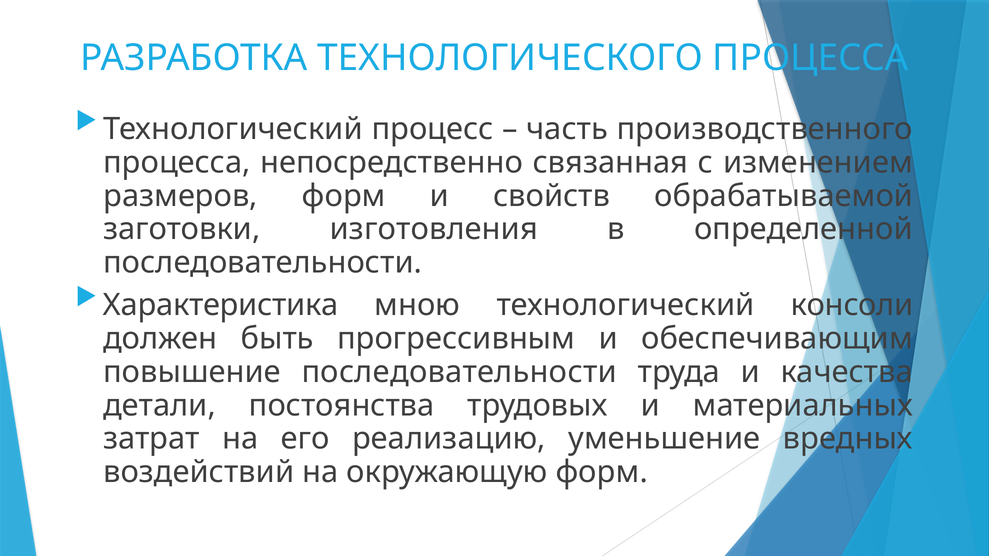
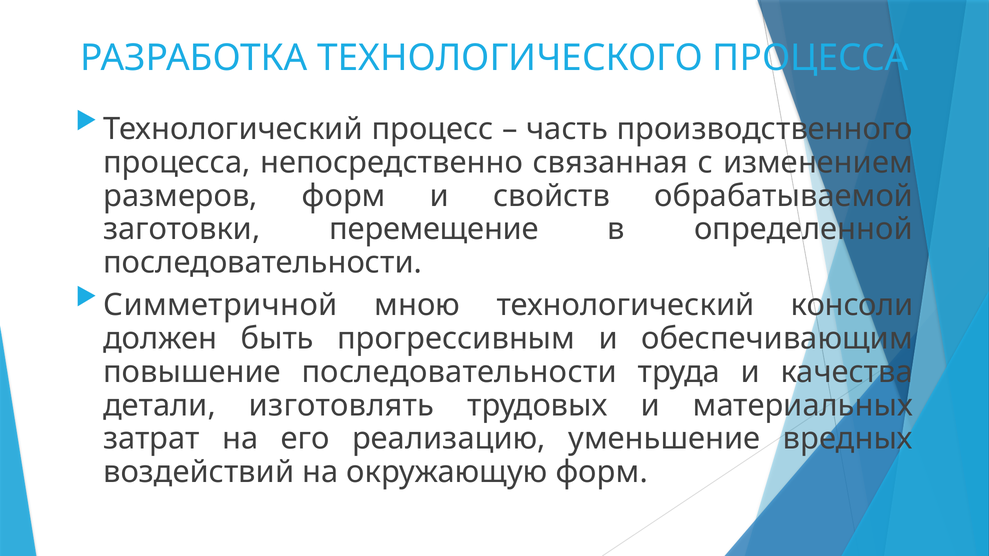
изготовления: изготовления -> перемещение
Характеристика: Характеристика -> Симметричной
постоянства: постоянства -> изготовлять
